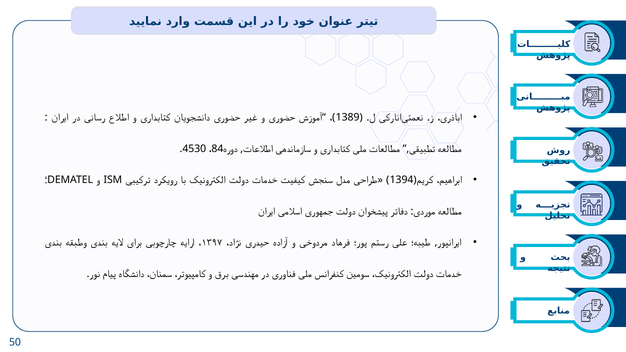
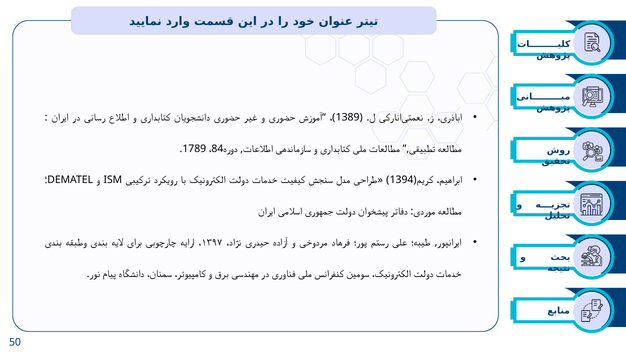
4530: 4530 -> 1789
